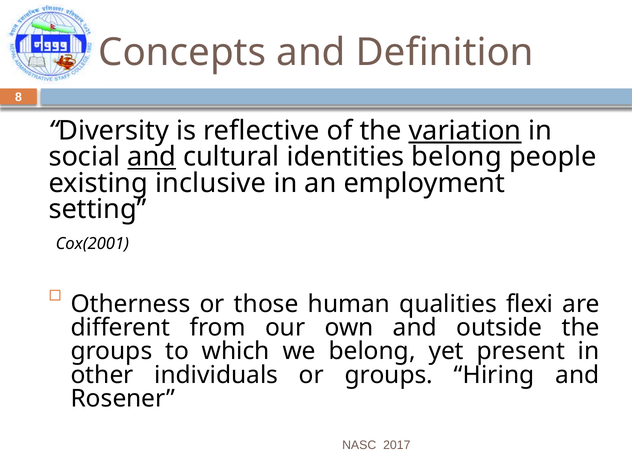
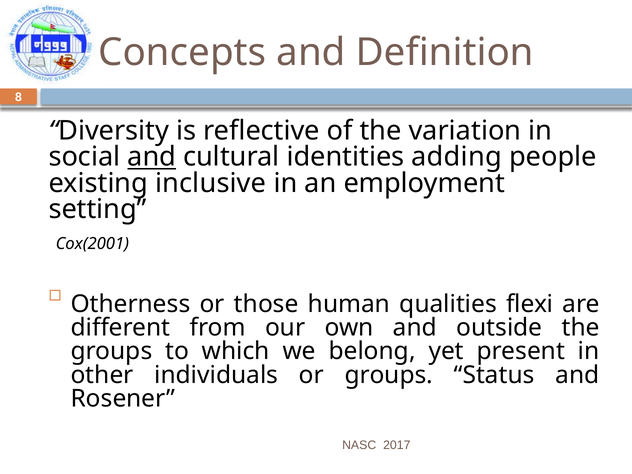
variation underline: present -> none
identities belong: belong -> adding
Hiring: Hiring -> Status
